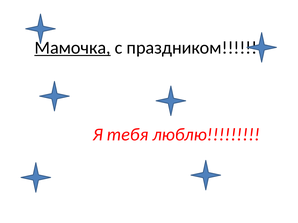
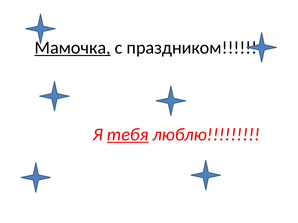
тебя underline: none -> present
